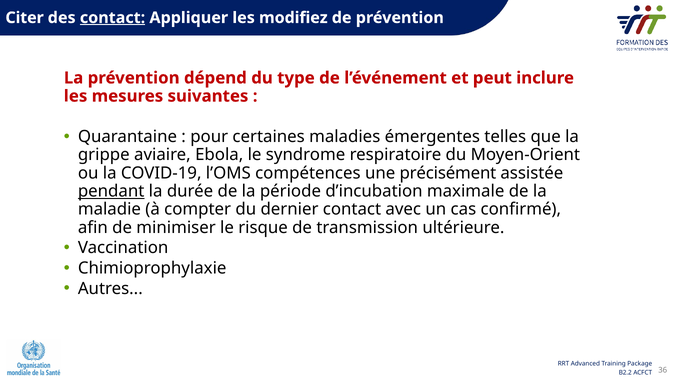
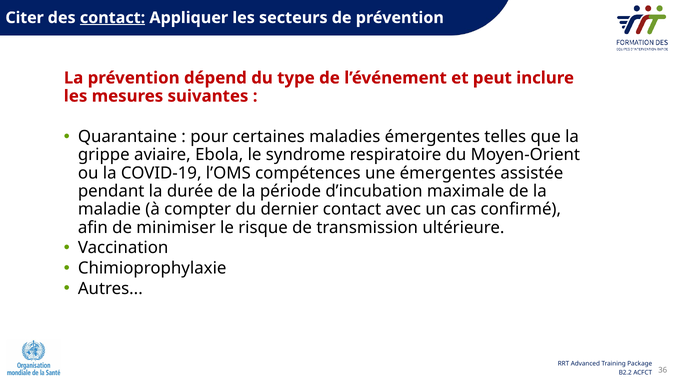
modifiez: modifiez -> secteurs
une précisément: précisément -> émergentes
pendant underline: present -> none
